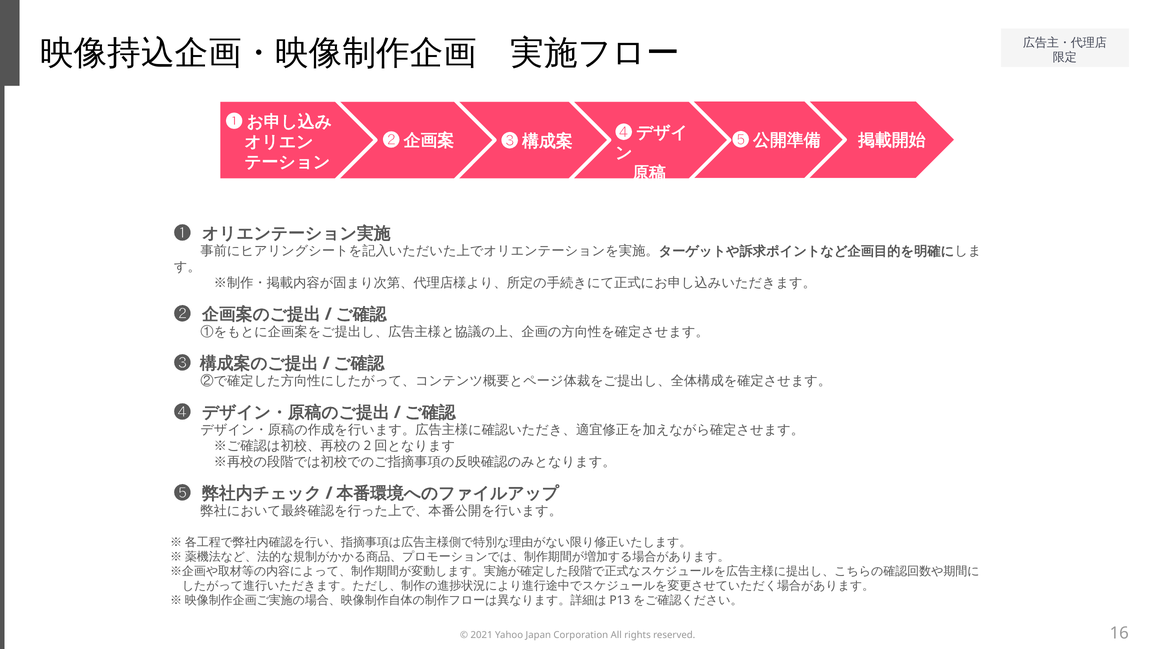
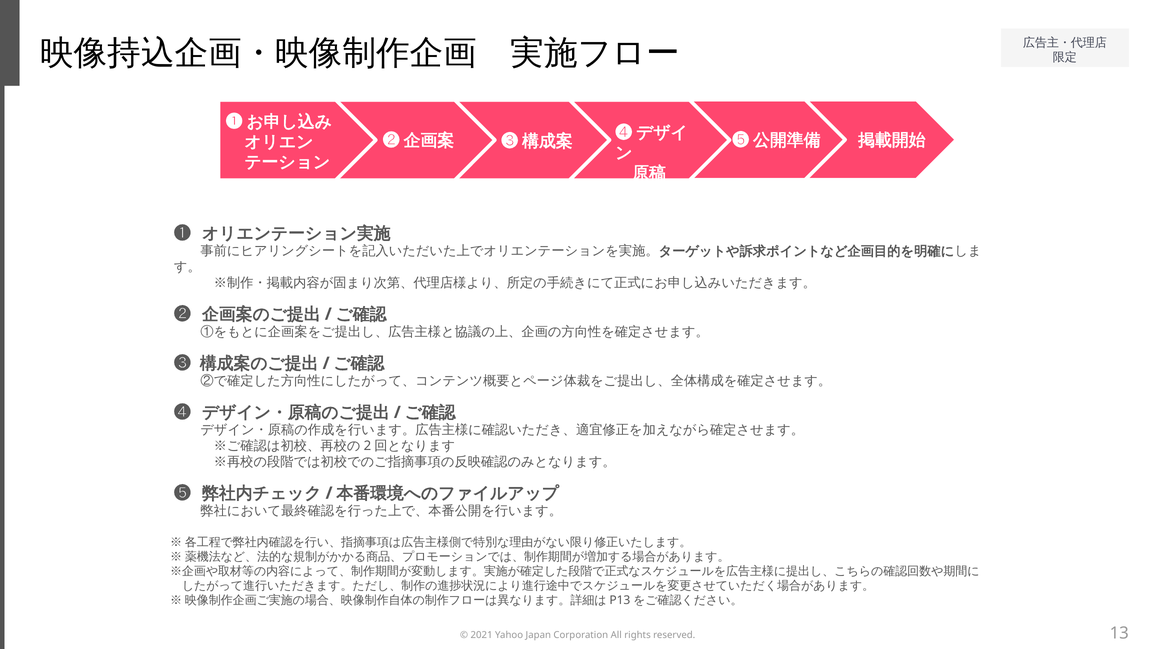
16: 16 -> 13
